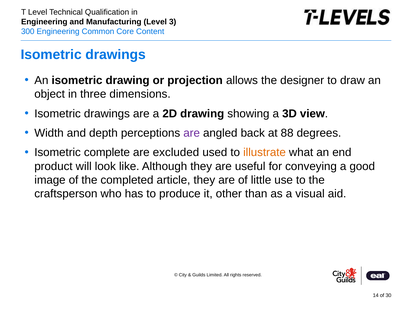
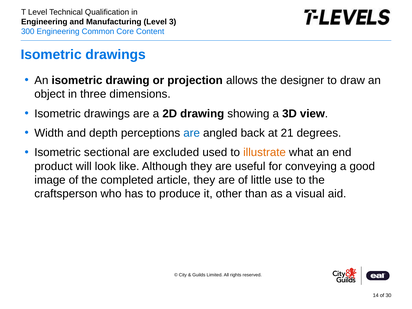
are at (192, 133) colour: purple -> blue
88: 88 -> 21
complete: complete -> sectional
